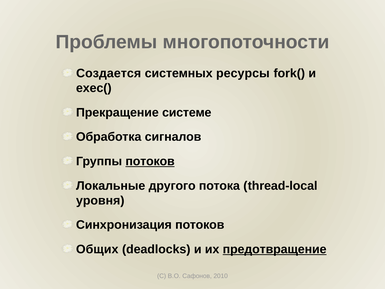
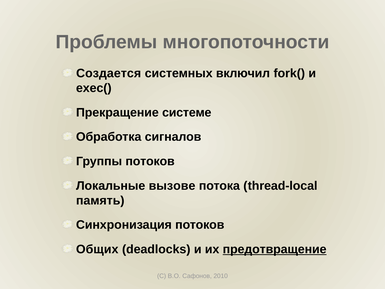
ресурсы: ресурсы -> включил
потоков at (150, 161) underline: present -> none
другого: другого -> вызове
уровня: уровня -> память
